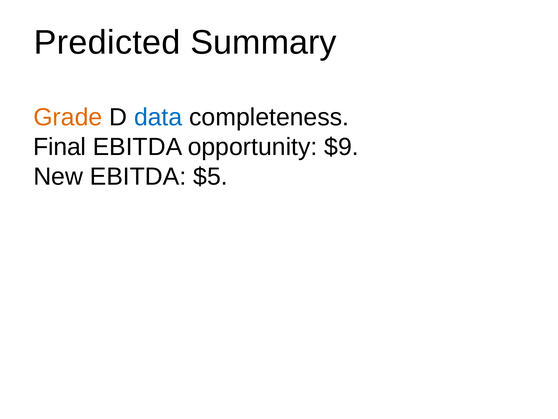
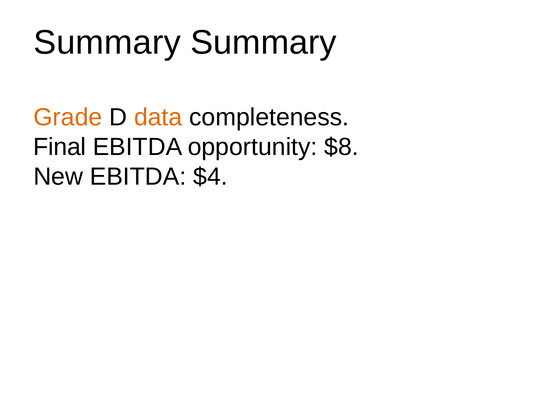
Predicted at (107, 42): Predicted -> Summary
data colour: blue -> orange
$9: $9 -> $8
$5: $5 -> $4
